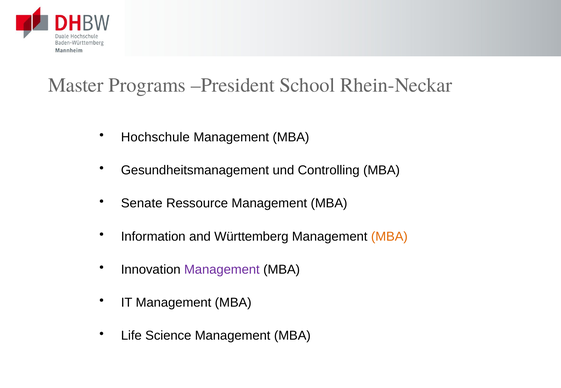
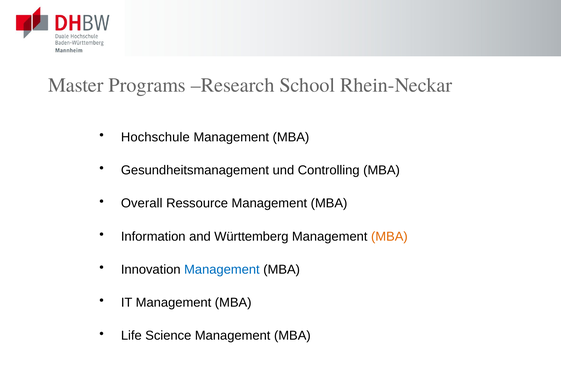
President: President -> Research
Senate: Senate -> Overall
Management at (222, 270) colour: purple -> blue
